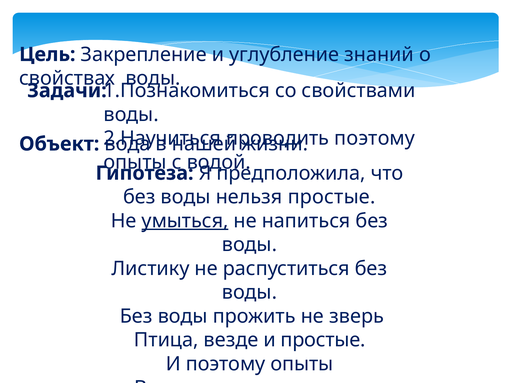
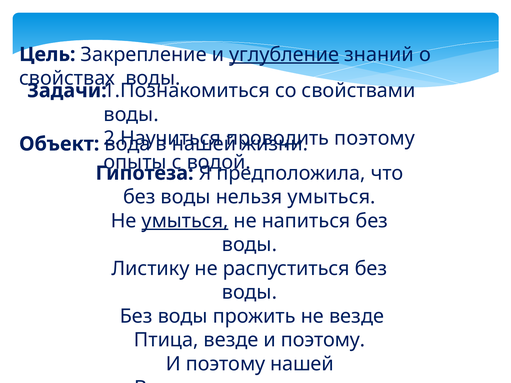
углубление underline: none -> present
нельзя простые: простые -> умыться
не зверь: зверь -> везде
простые at (323, 340): простые -> поэтому
И поэтому опыты: опыты -> нашей
